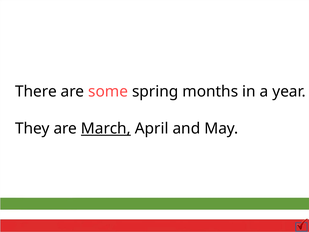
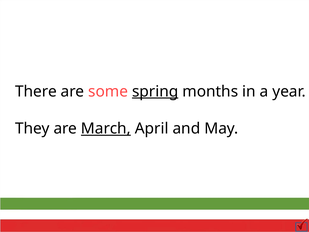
spring underline: none -> present
